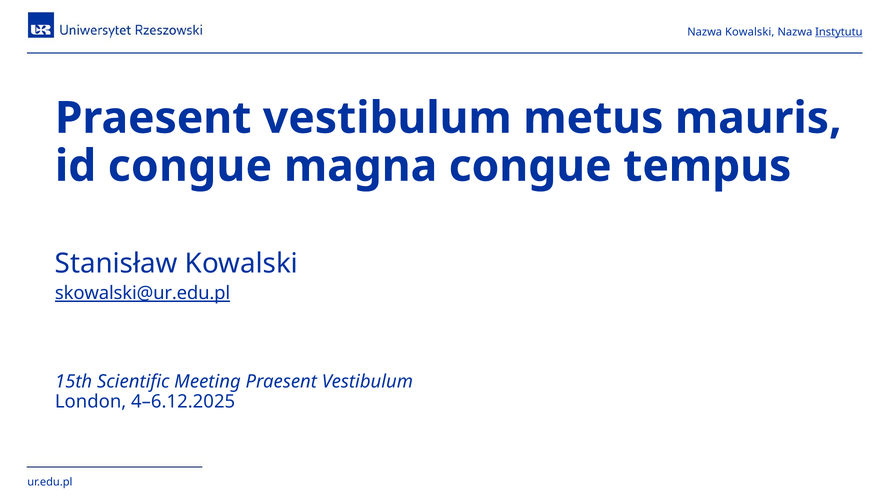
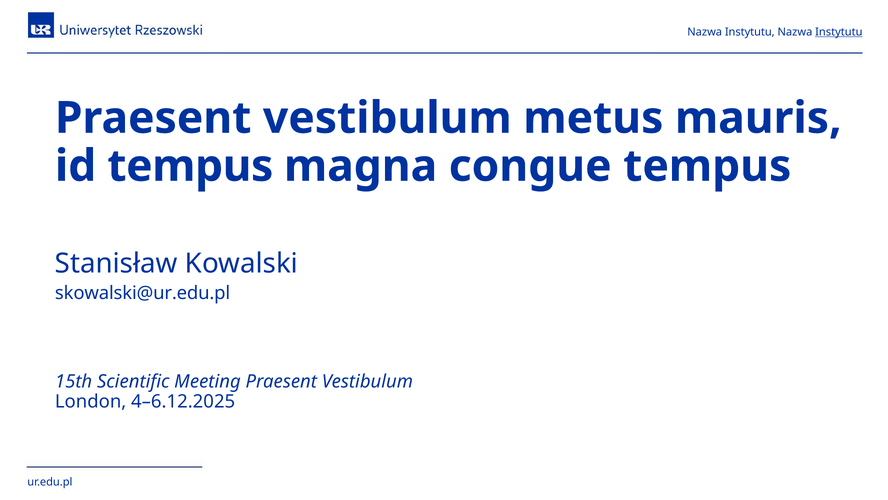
Kowalski at (750, 32): Kowalski -> Instytutu
id congue: congue -> tempus
skowalski@ur.edu.pl underline: present -> none
